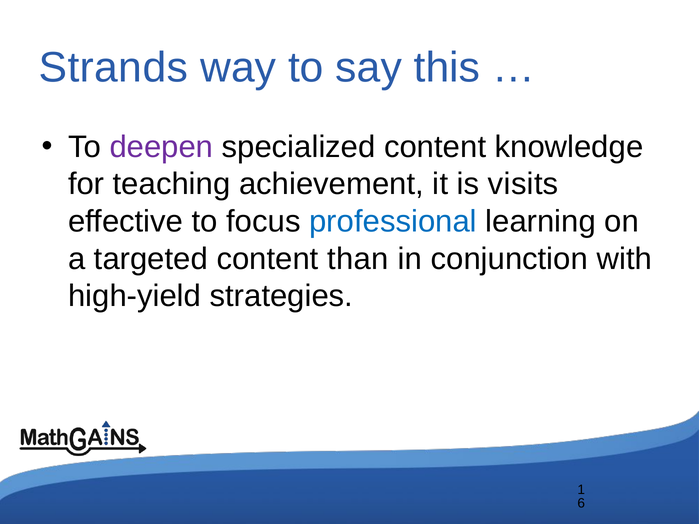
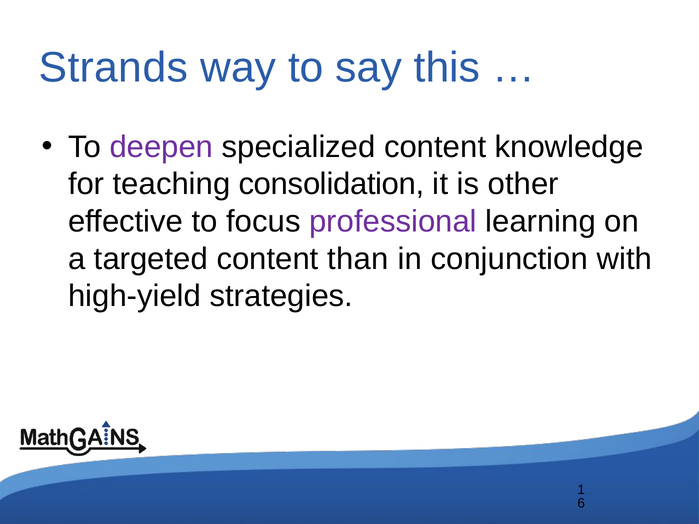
achievement: achievement -> consolidation
visits: visits -> other
professional colour: blue -> purple
